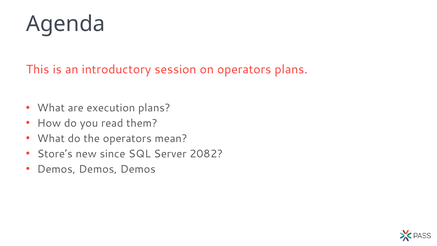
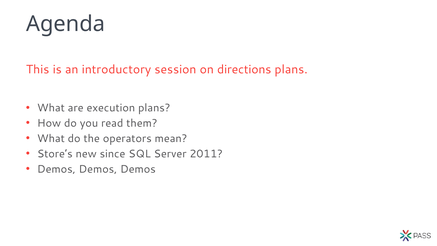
on operators: operators -> directions
2082: 2082 -> 2011
